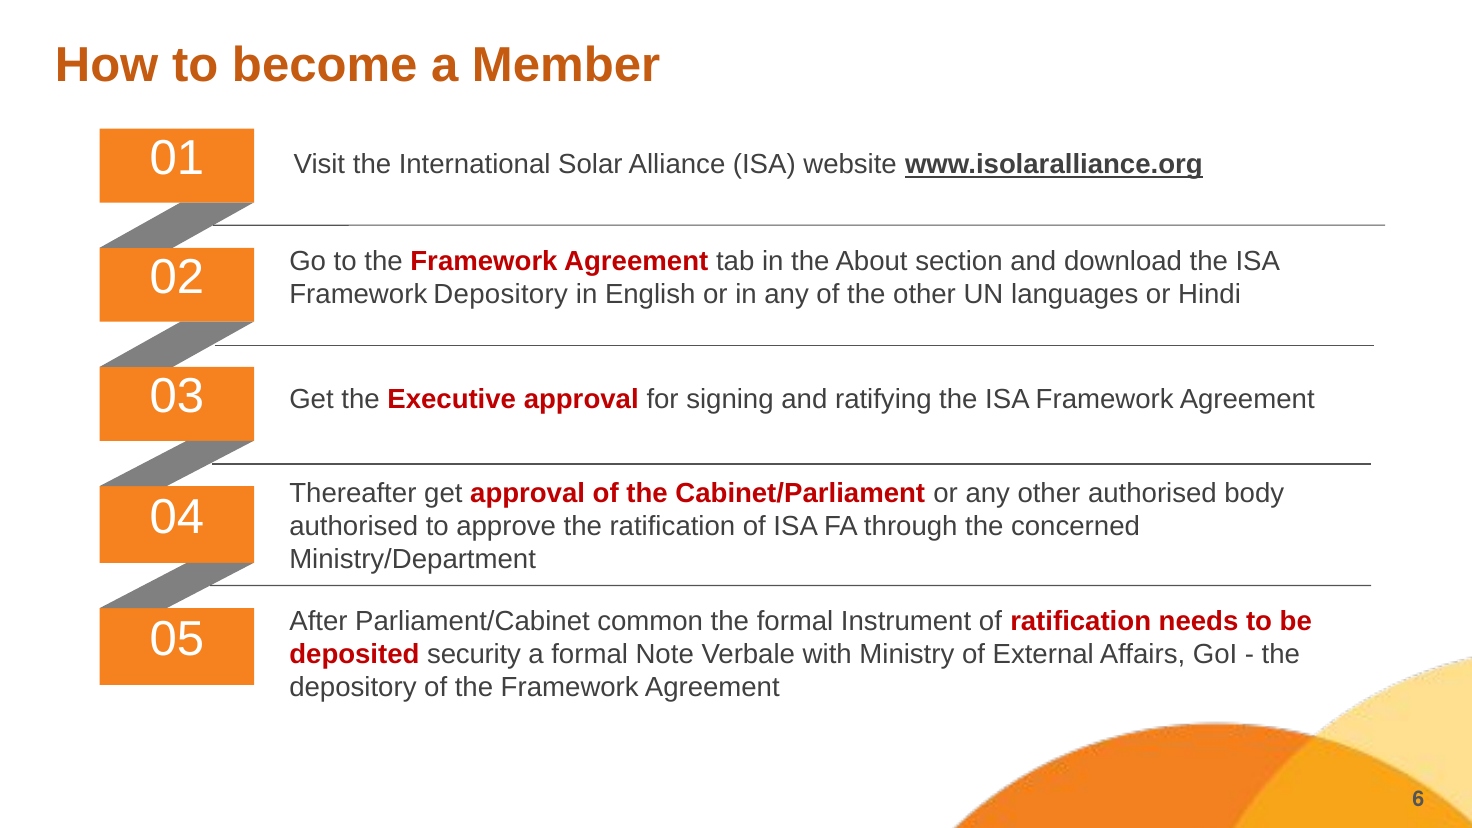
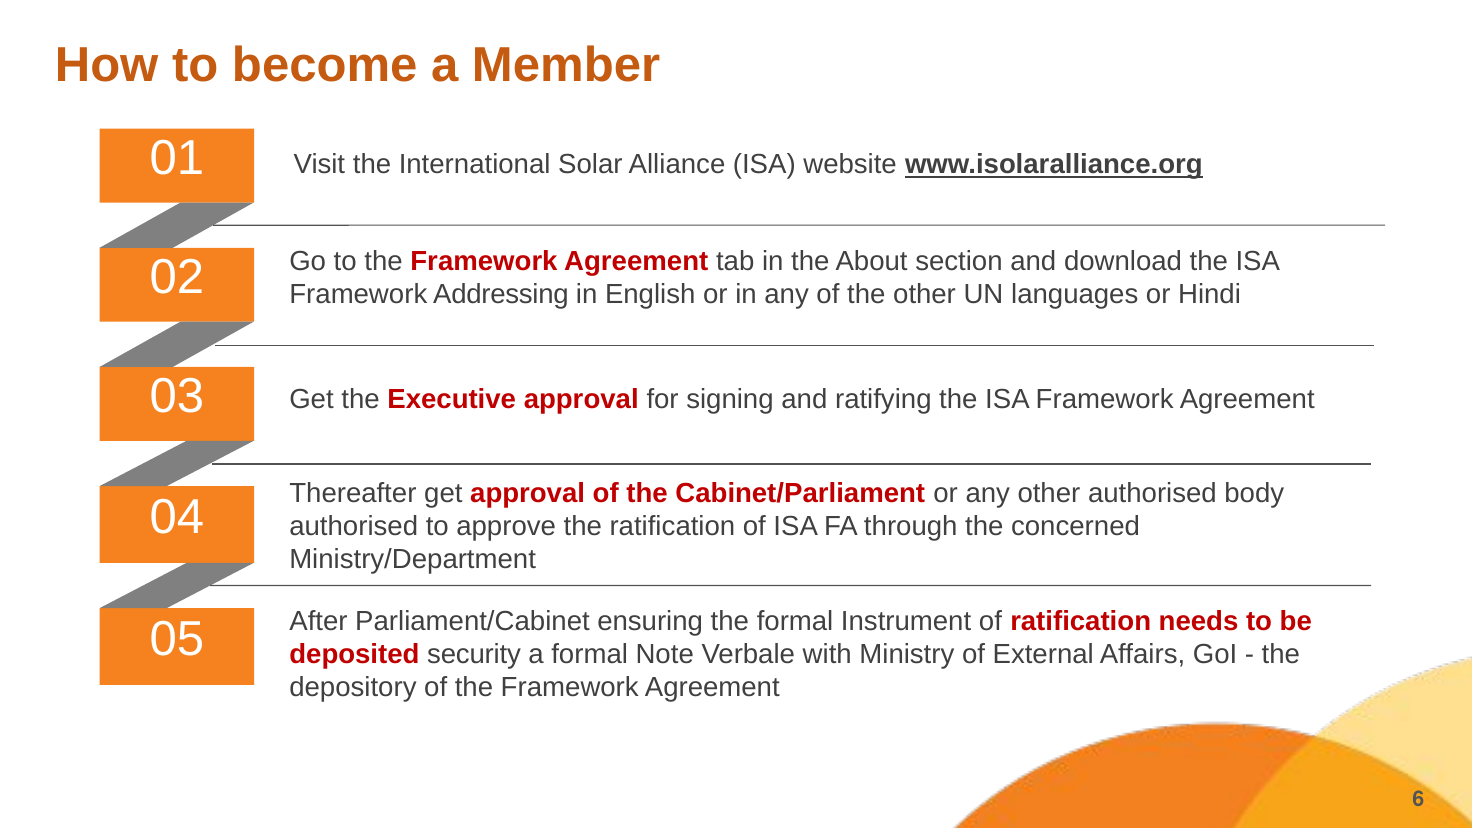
Framework Depository: Depository -> Addressing
common: common -> ensuring
